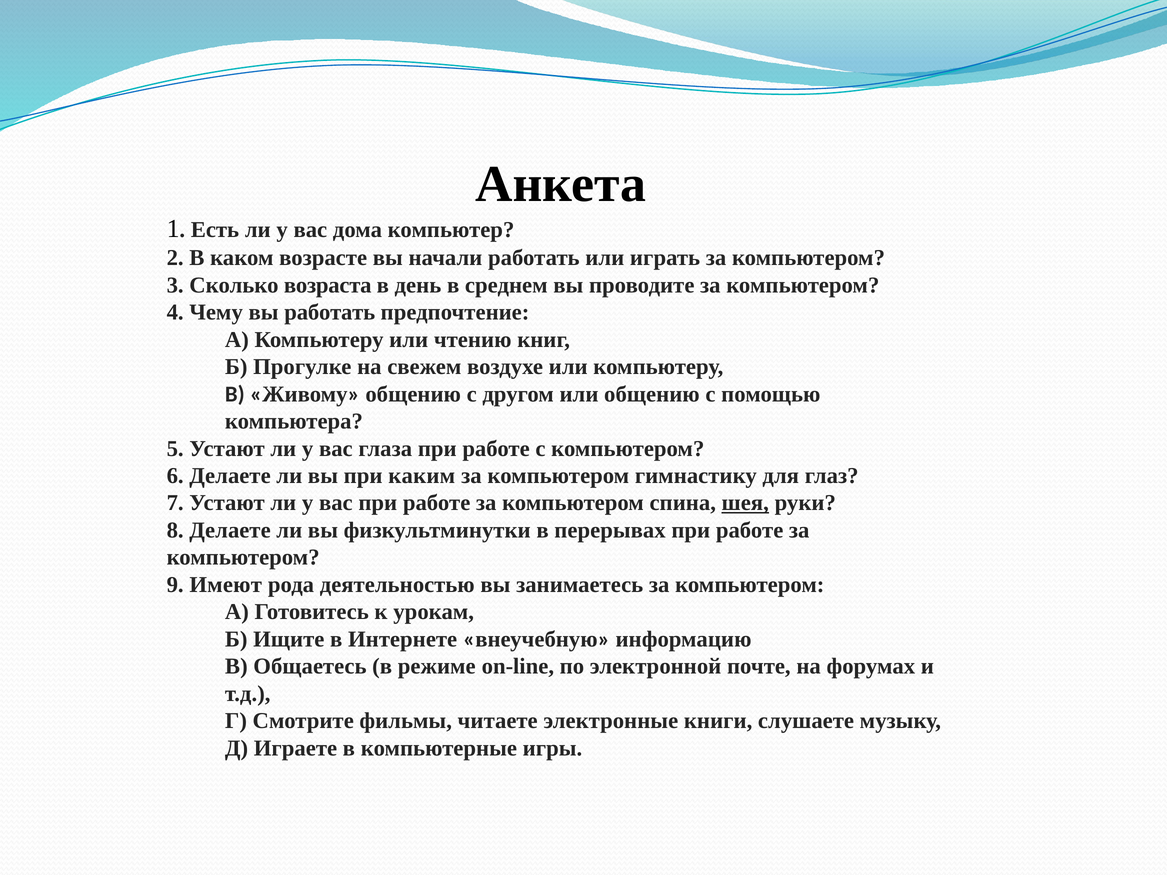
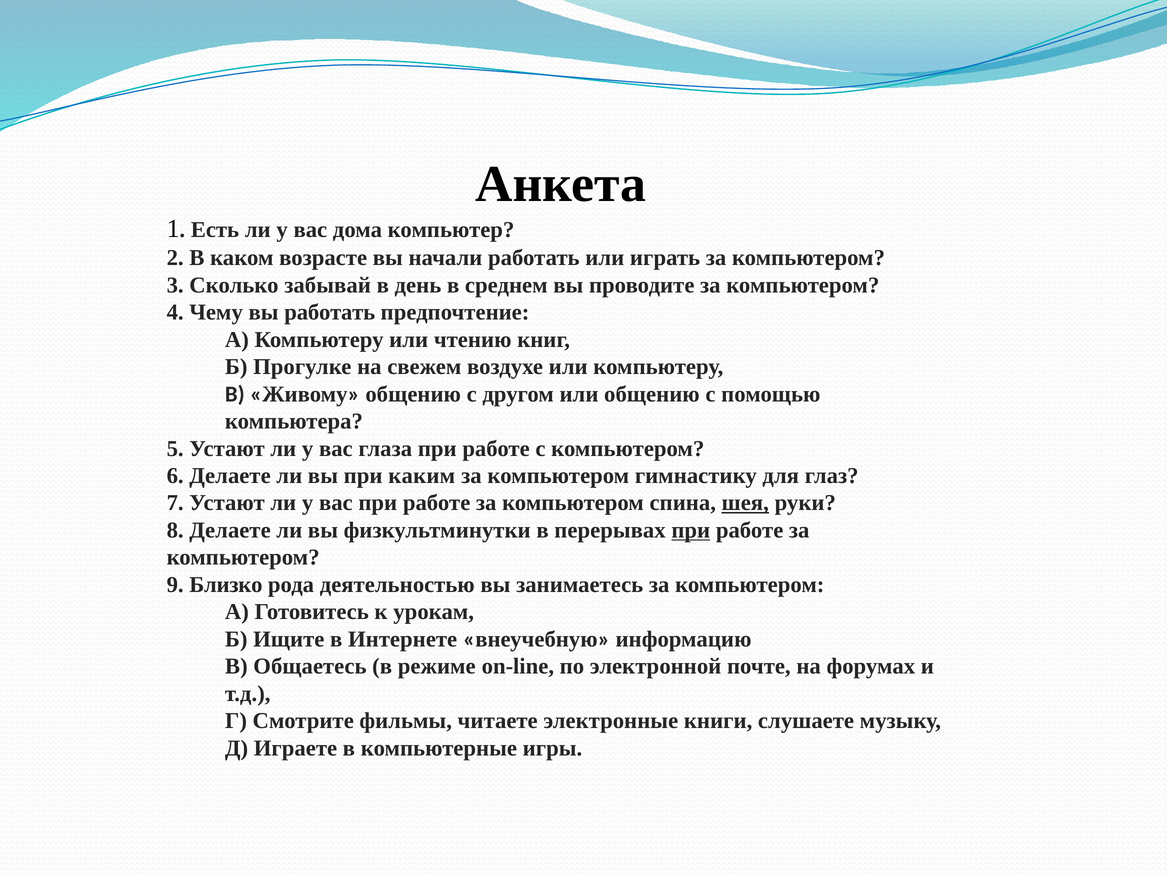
возраста: возраста -> забывай
при at (691, 530) underline: none -> present
Имеют: Имеют -> Близко
